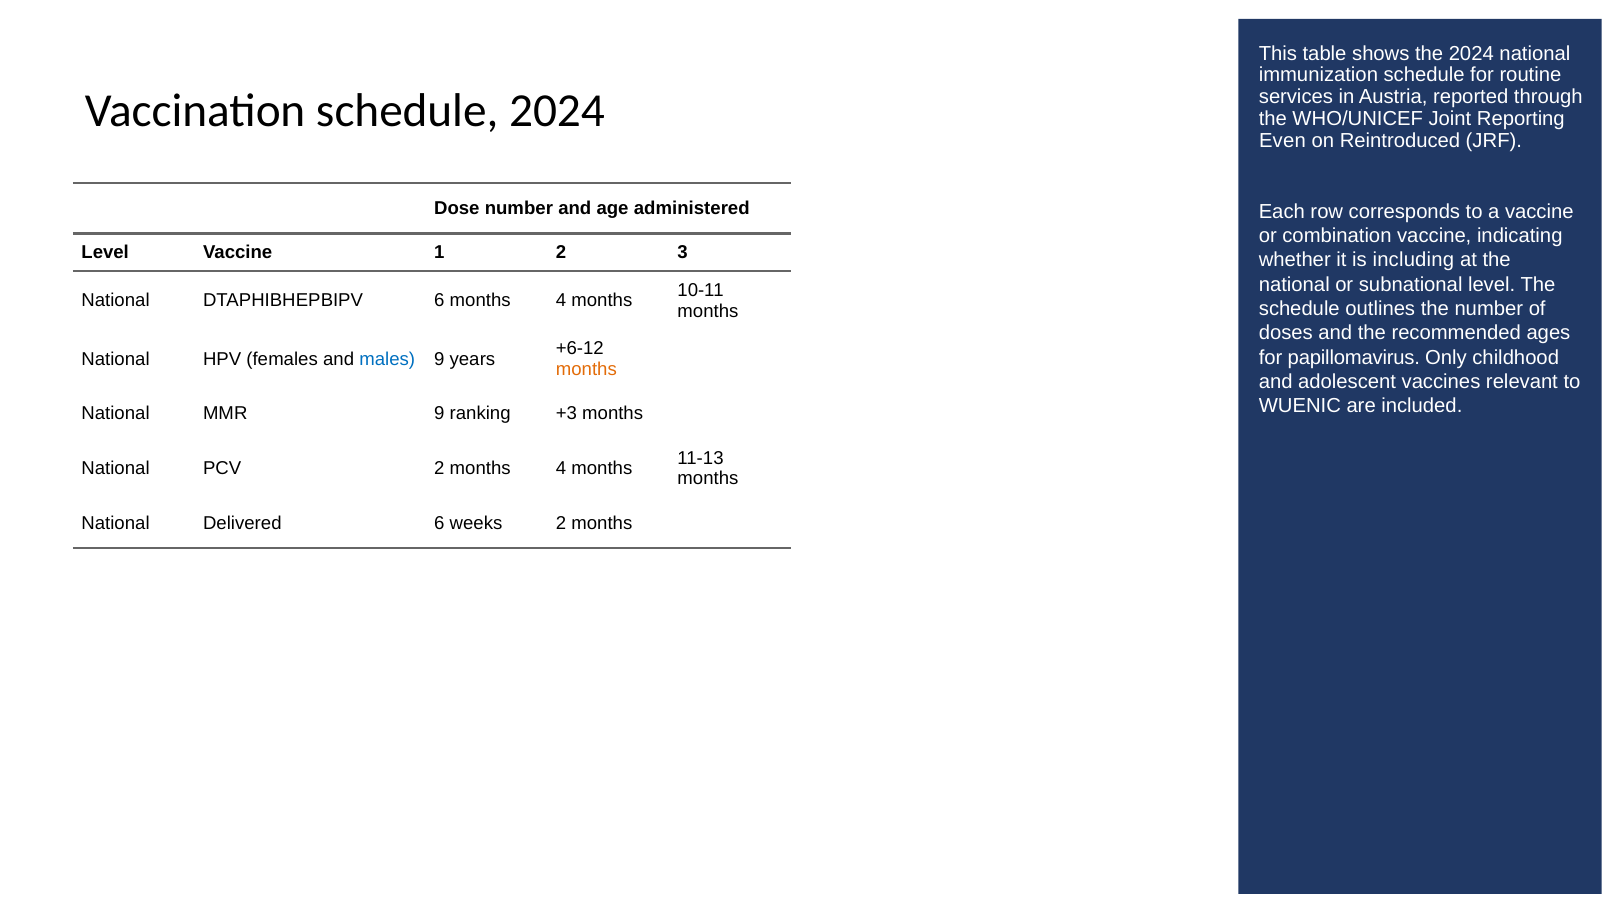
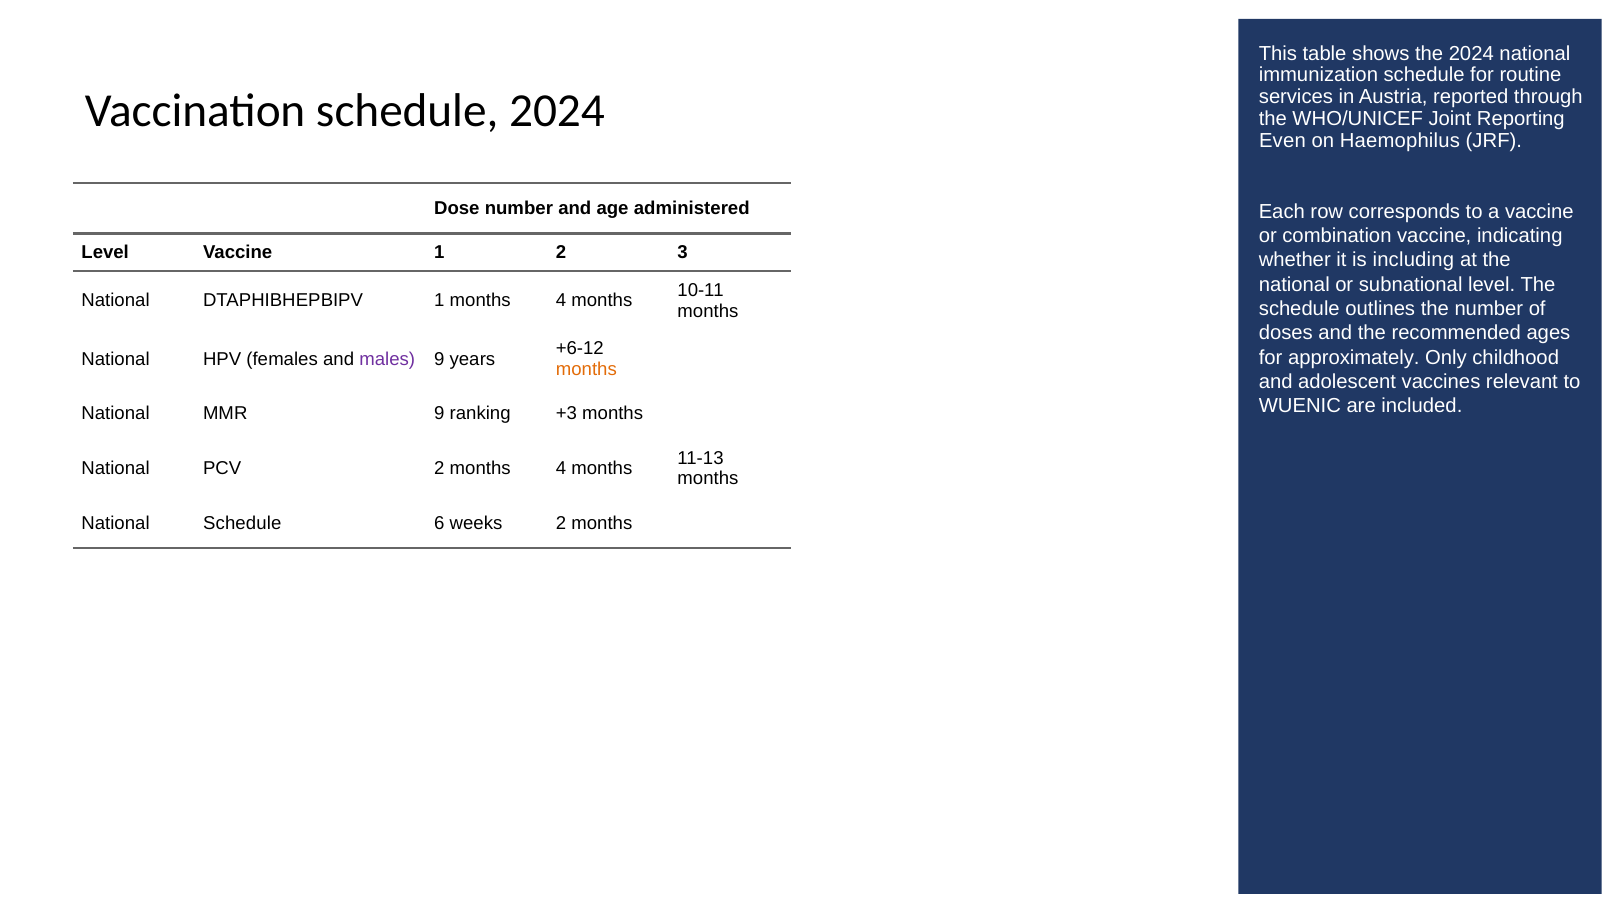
Reintroduced: Reintroduced -> Haemophilus
DTAPHIBHEPBIPV 6: 6 -> 1
papillomavirus: papillomavirus -> approximately
males colour: blue -> purple
National Delivered: Delivered -> Schedule
